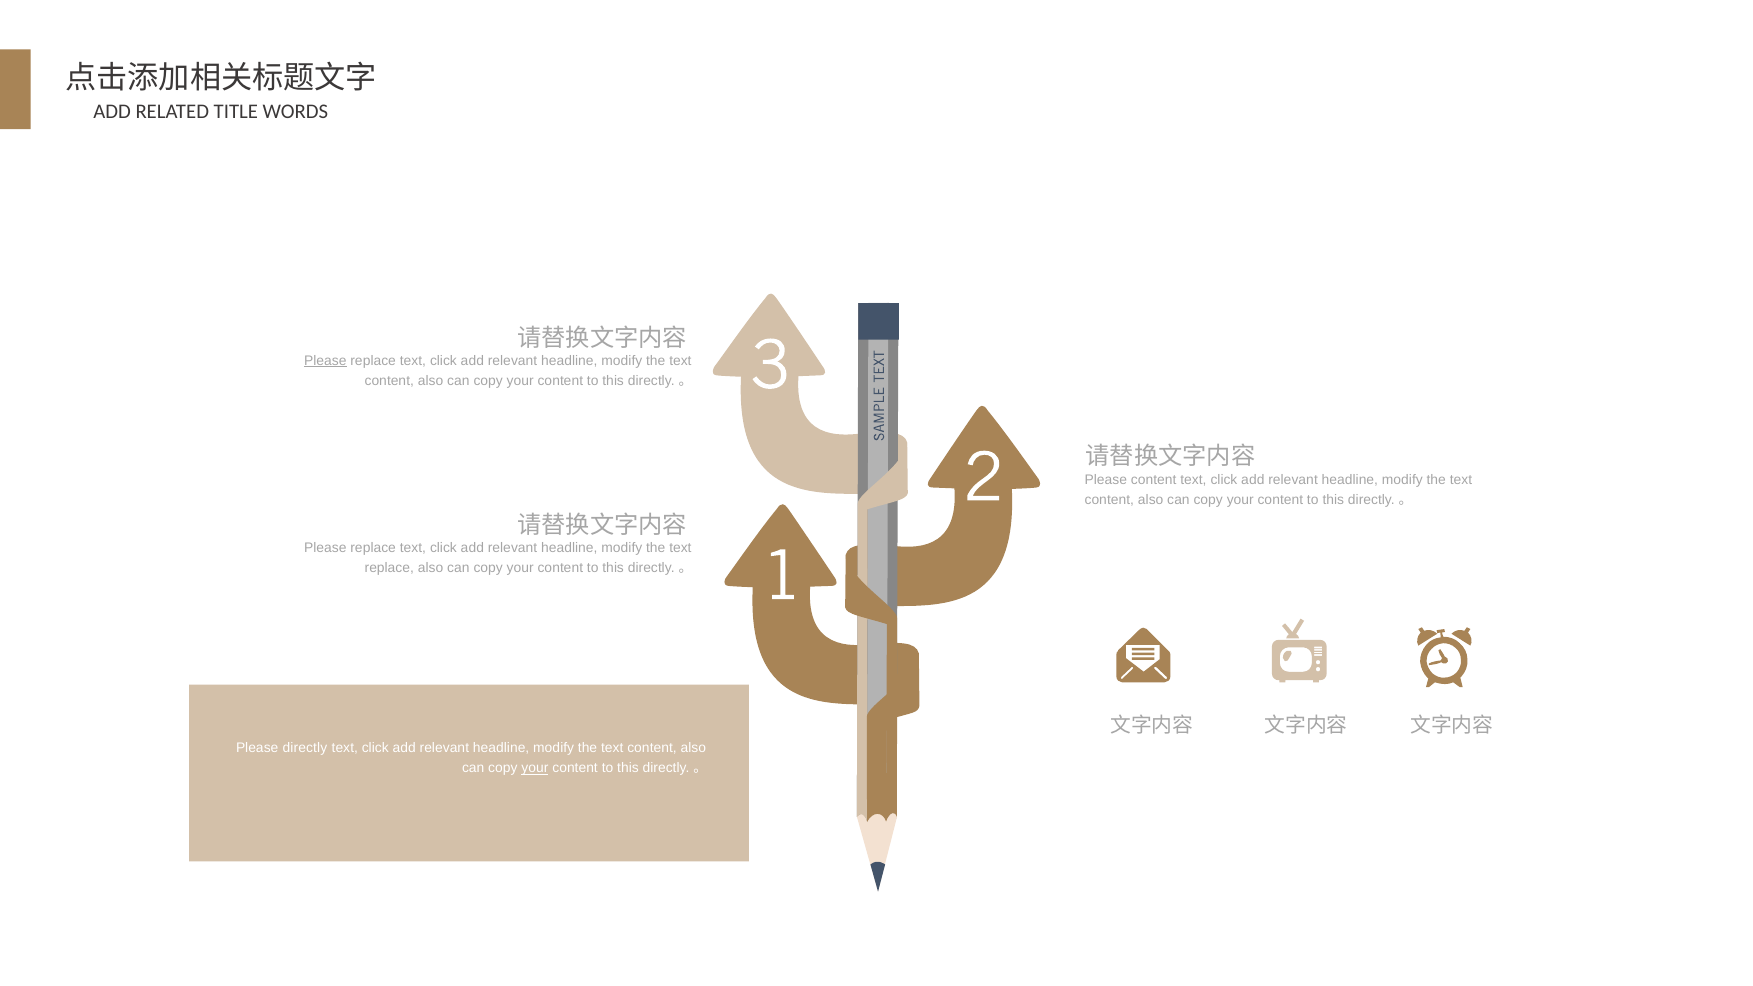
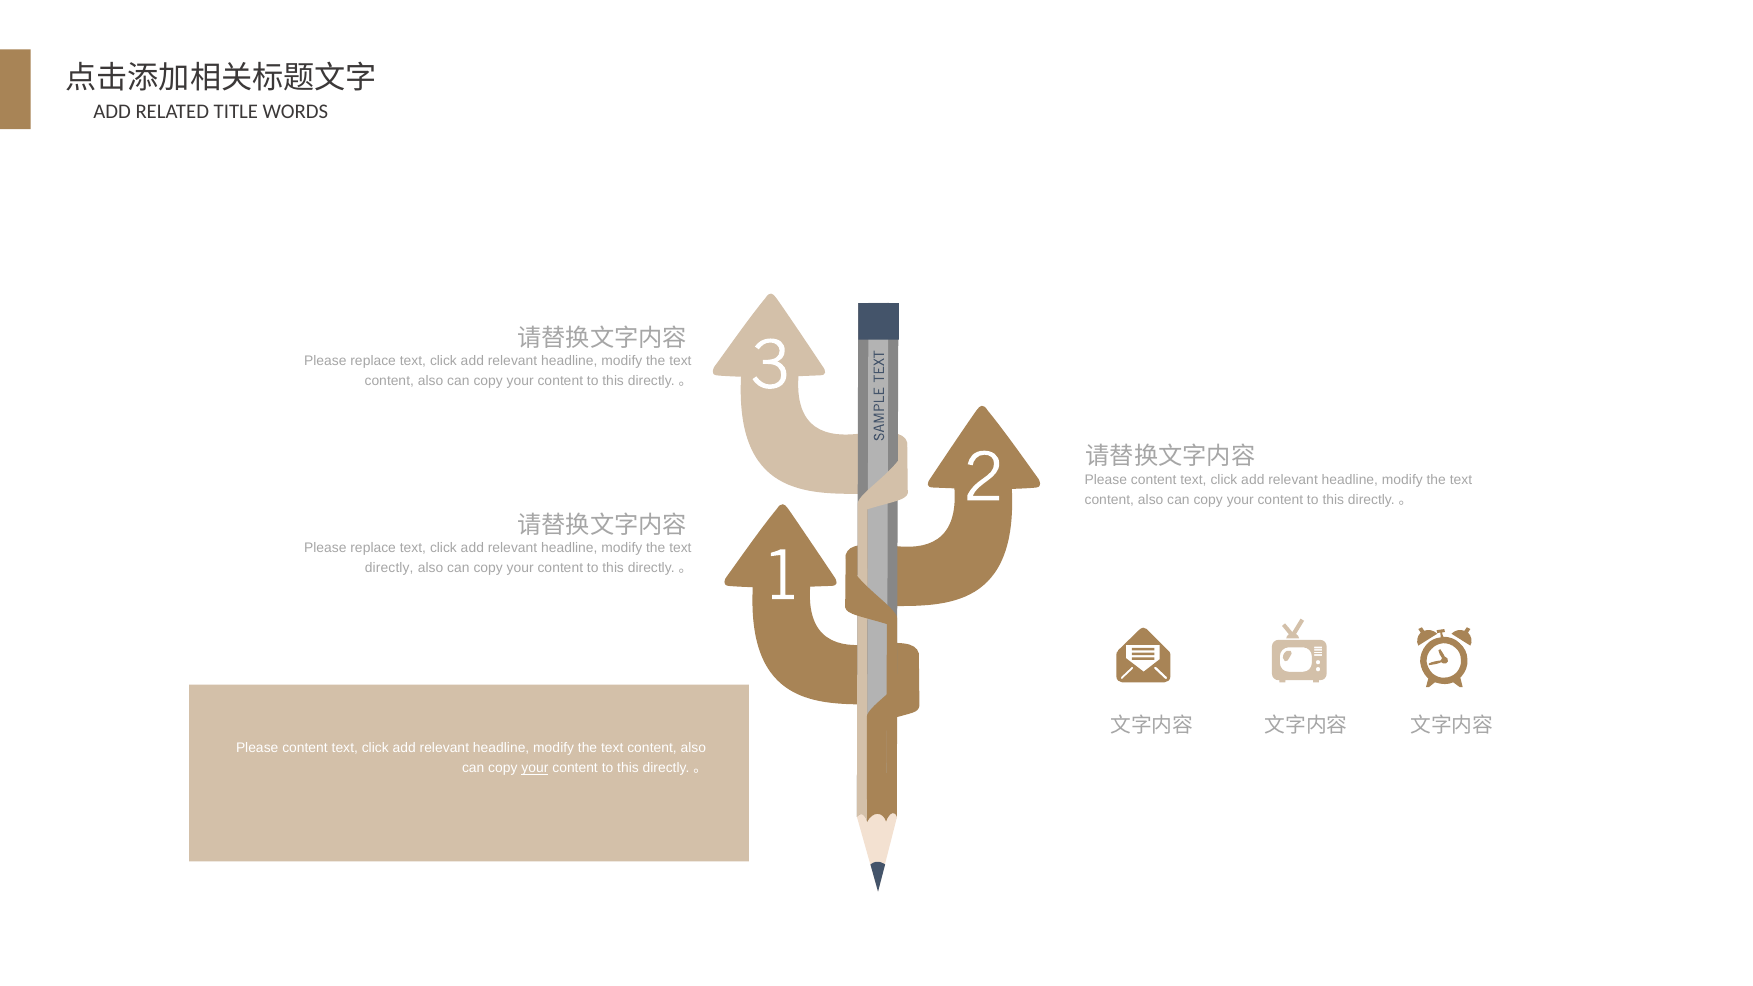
Please at (325, 361) underline: present -> none
replace at (389, 568): replace -> directly
directly at (305, 748): directly -> content
